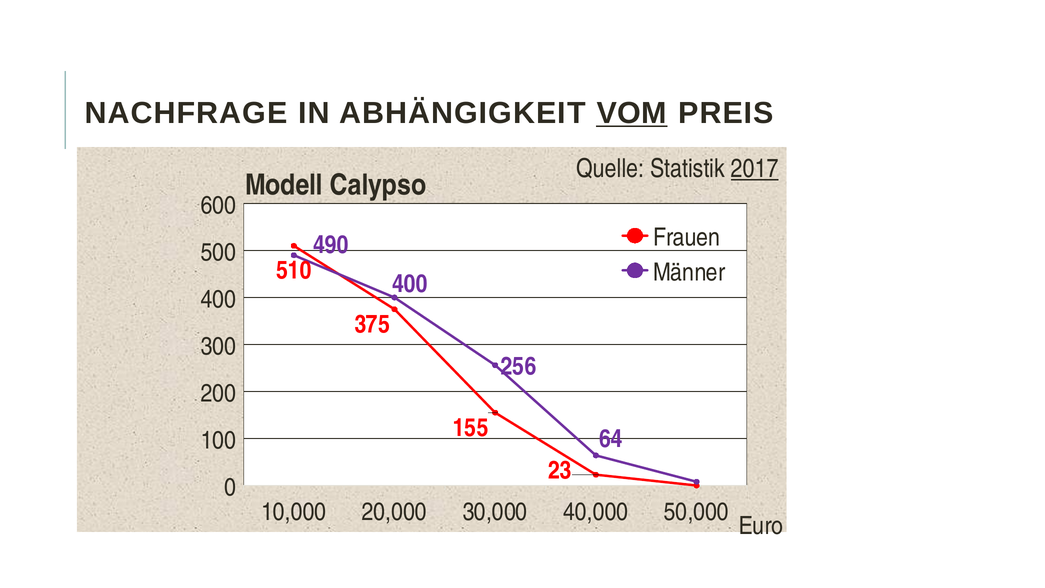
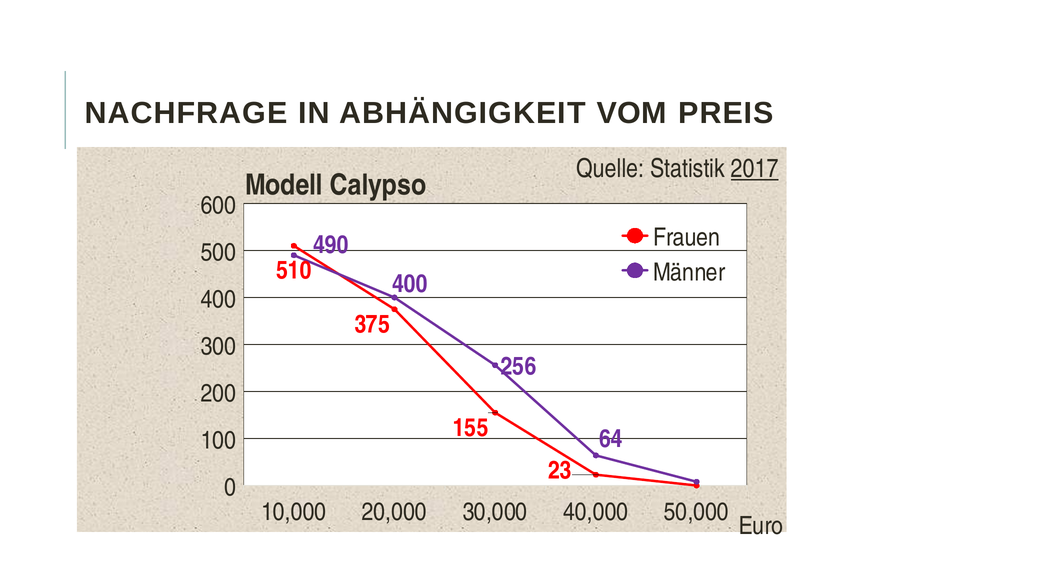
VOM underline: present -> none
